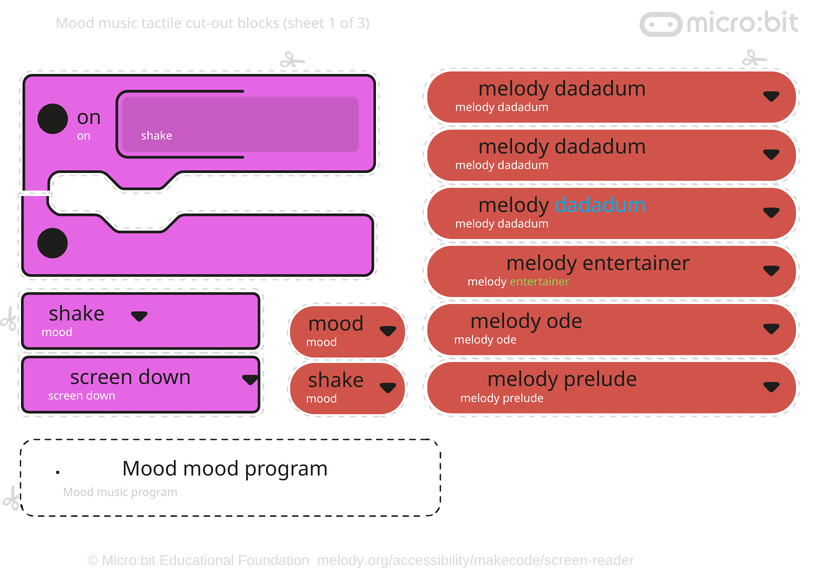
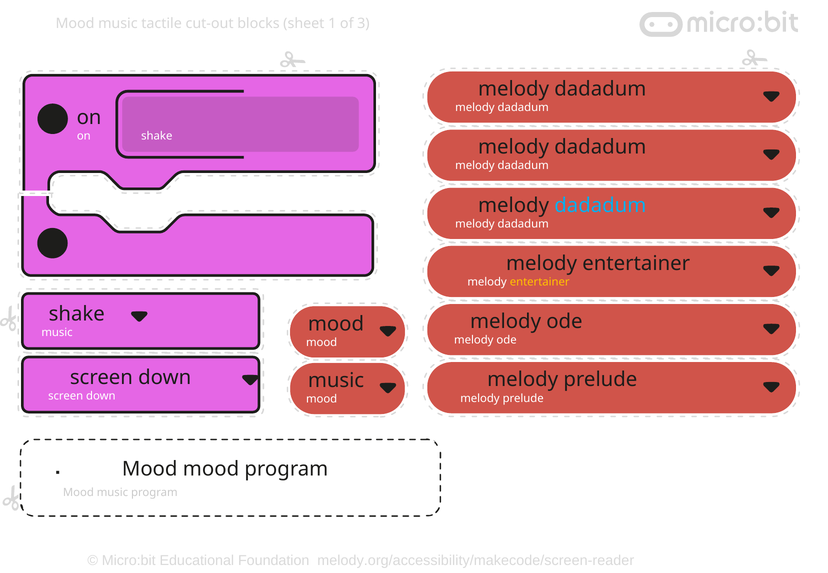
entertainer at (540, 282) colour: light green -> yellow
mood at (57, 333): mood -> music
shake at (336, 381): shake -> music
